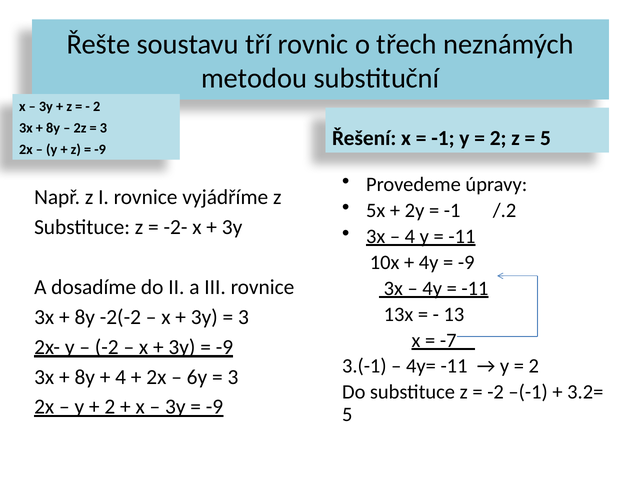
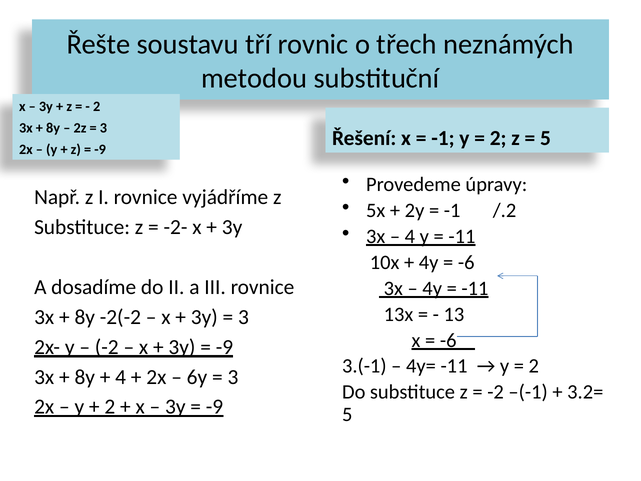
-9 at (466, 262): -9 -> -6
-7 at (448, 340): -7 -> -6
